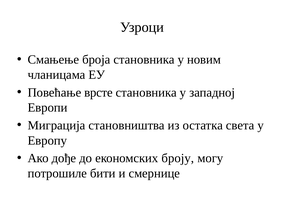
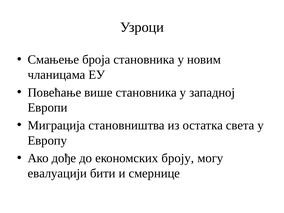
врсте: врсте -> више
потрошиле: потрошиле -> евалуацији
